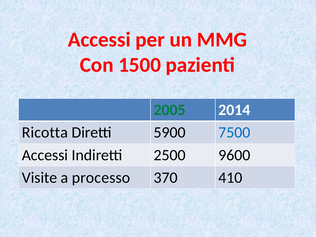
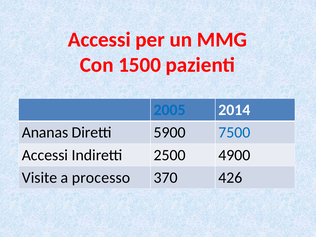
2005 colour: green -> blue
Ricotta: Ricotta -> Ananas
9600: 9600 -> 4900
410: 410 -> 426
